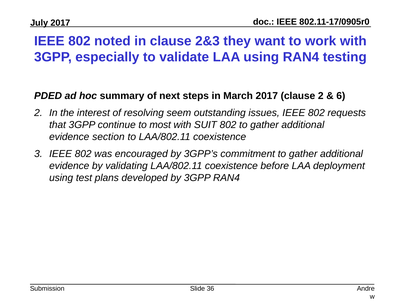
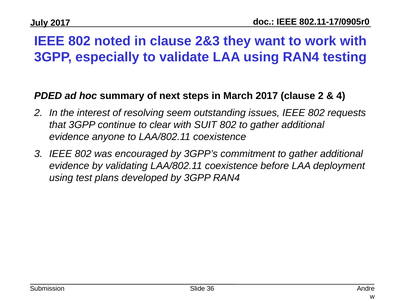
6: 6 -> 4
most: most -> clear
section: section -> anyone
